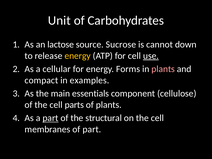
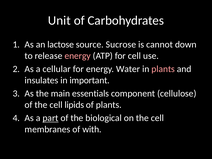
energy at (78, 56) colour: yellow -> pink
use underline: present -> none
Forms: Forms -> Water
compact: compact -> insulates
examples: examples -> important
parts: parts -> lipids
structural: structural -> biological
of part: part -> with
